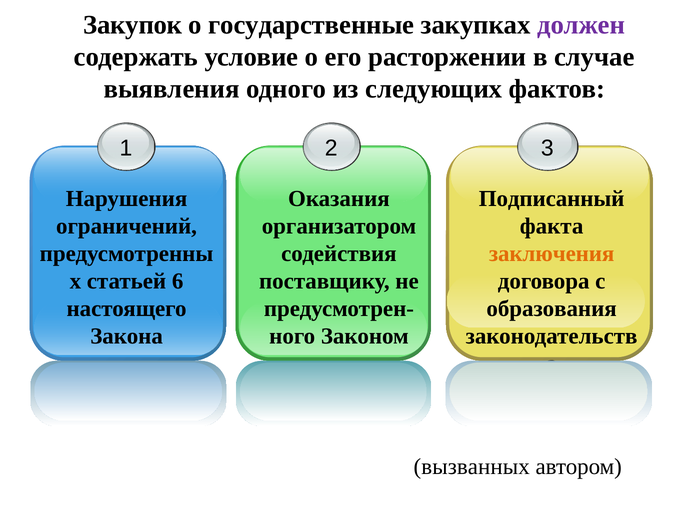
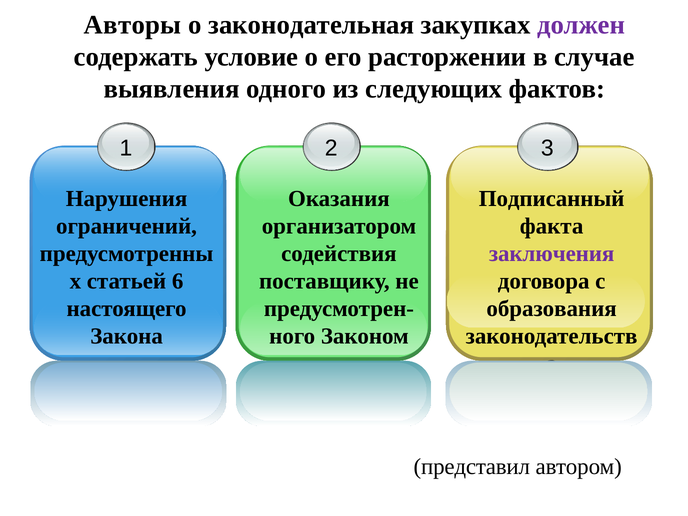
Закупок: Закупок -> Авторы
государственные: государственные -> законодательная
заключения colour: orange -> purple
вызванных: вызванных -> представил
